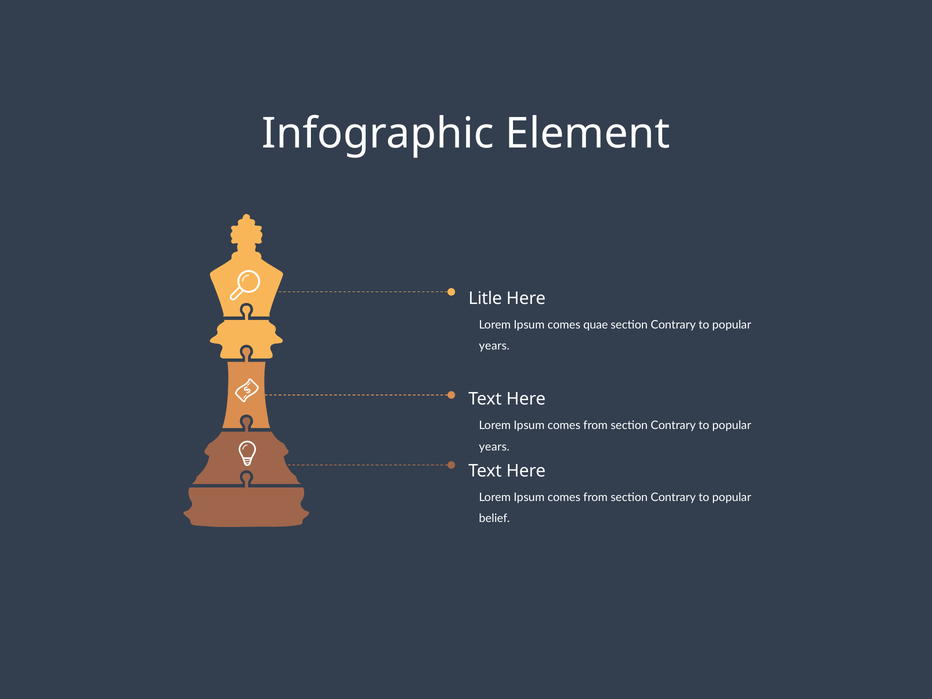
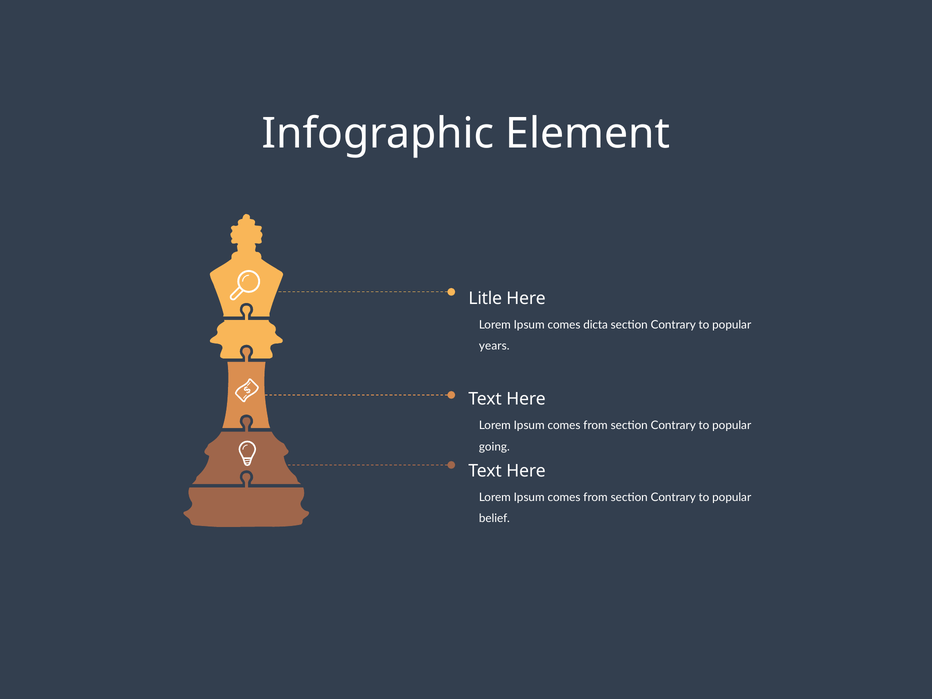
quae: quae -> dicta
years at (494, 447): years -> going
